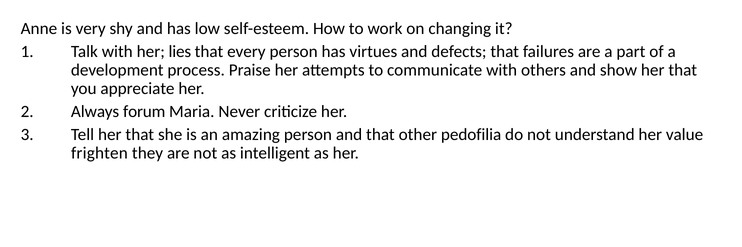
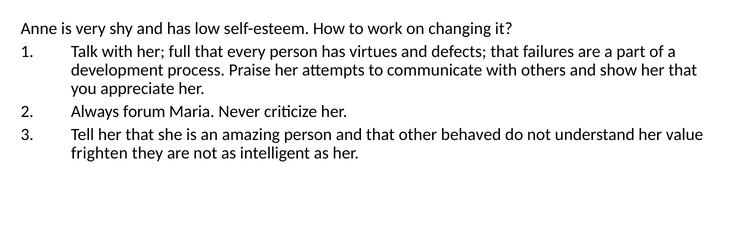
lies: lies -> full
pedofilia: pedofilia -> behaved
